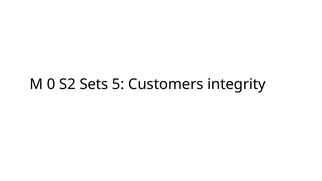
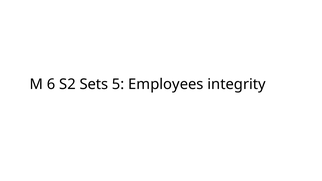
0: 0 -> 6
Customers: Customers -> Employees
